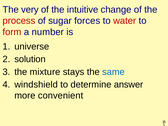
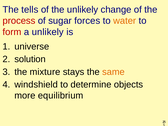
very: very -> tells
the intuitive: intuitive -> unlikely
water colour: red -> orange
a number: number -> unlikely
same colour: blue -> orange
answer: answer -> objects
convenient: convenient -> equilibrium
